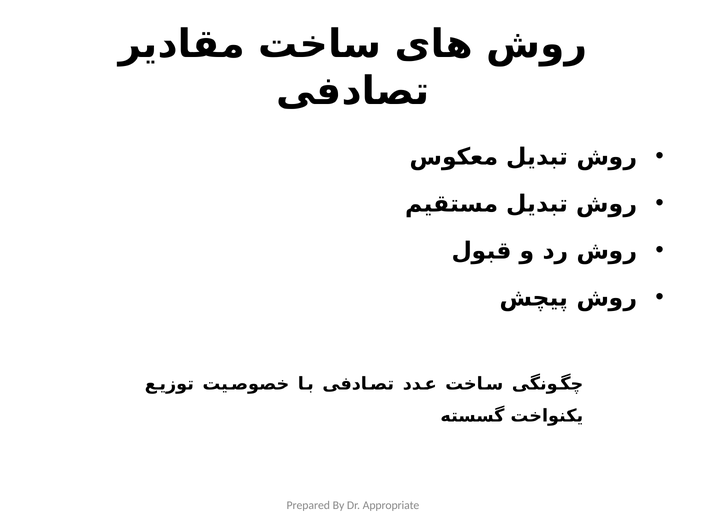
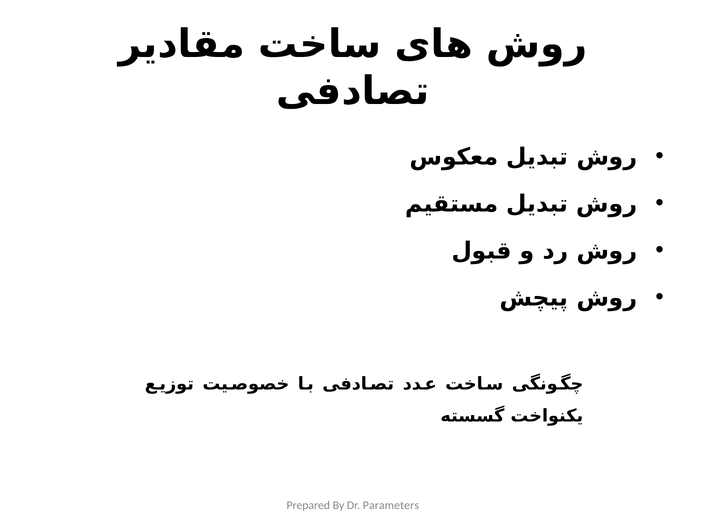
Appropriate: Appropriate -> Parameters
